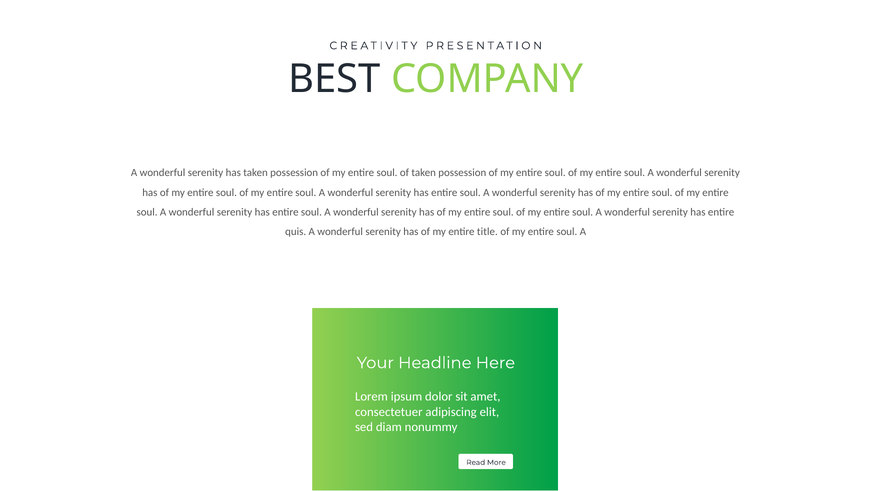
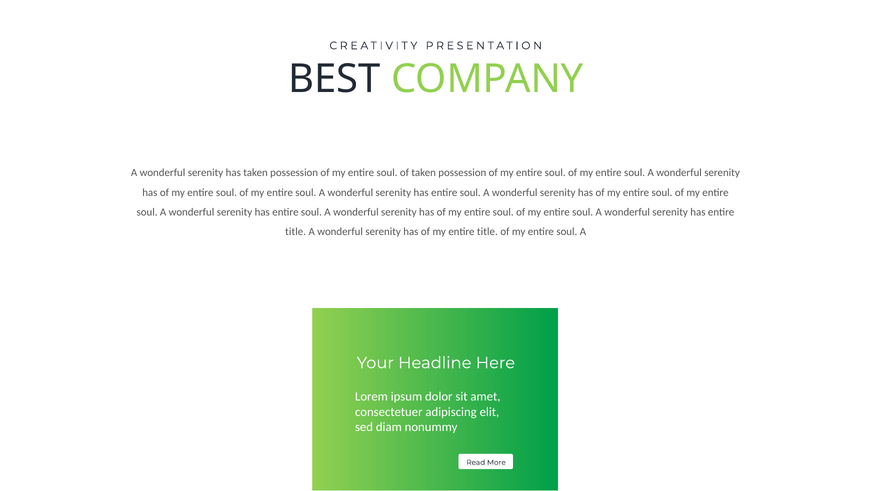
quis at (296, 232): quis -> title
